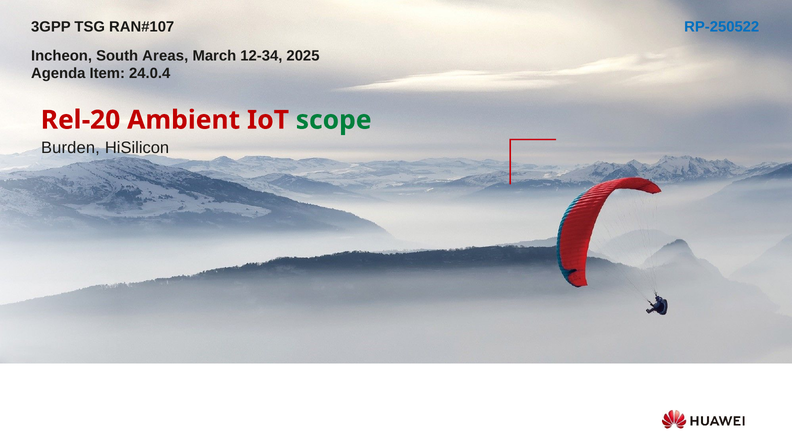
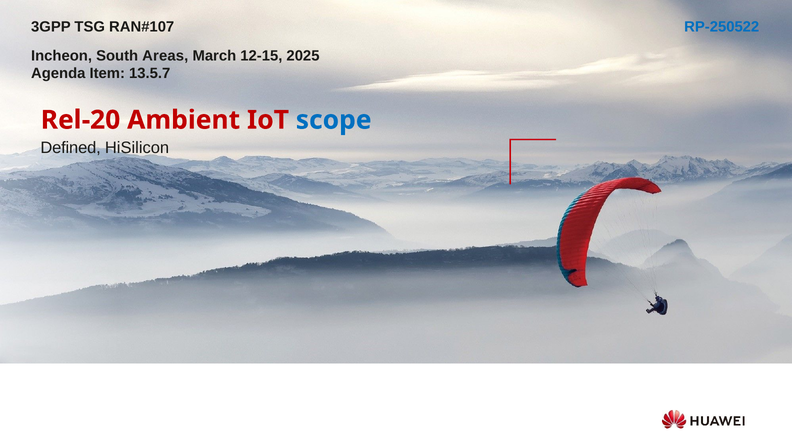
12-34: 12-34 -> 12-15
24.0.4: 24.0.4 -> 13.5.7
scope colour: green -> blue
Burden: Burden -> Defined
